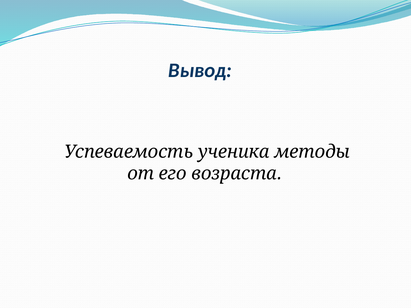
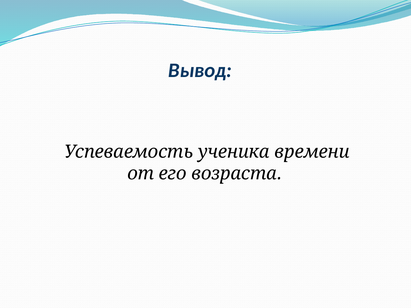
методы: методы -> времени
